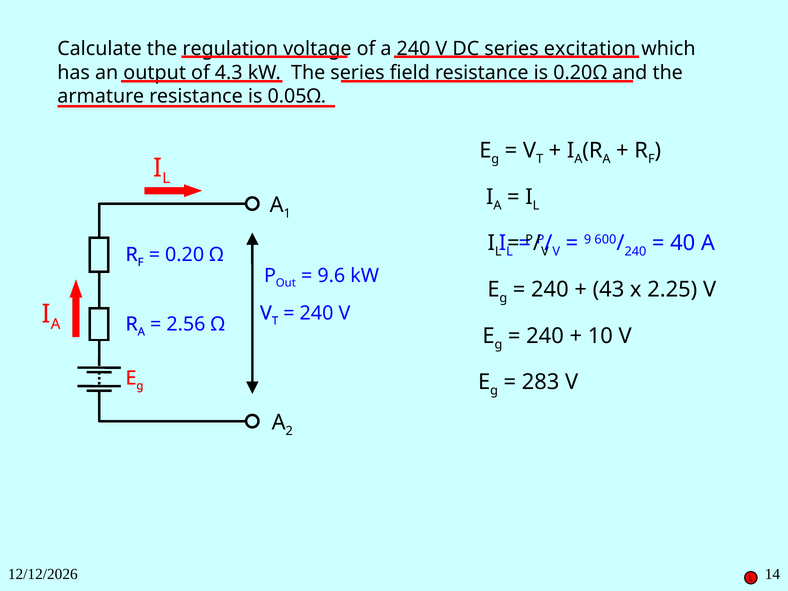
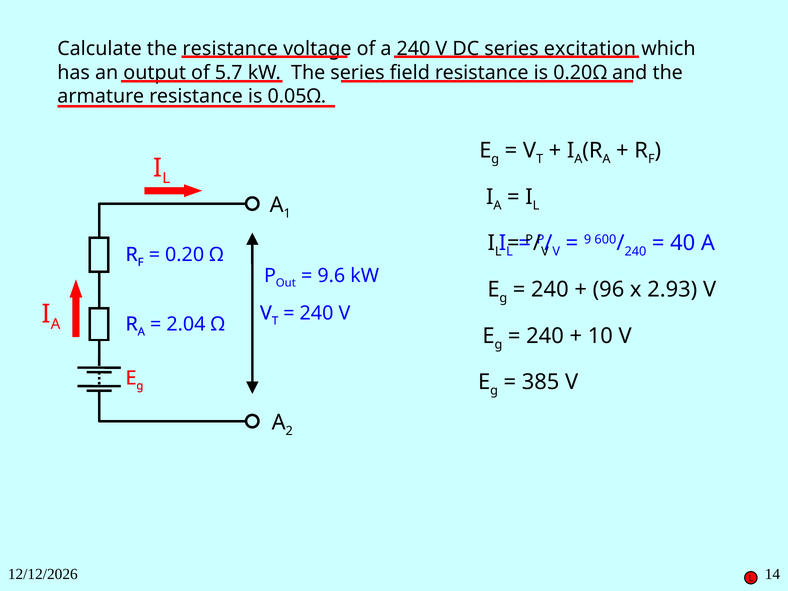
the regulation: regulation -> resistance
4.3: 4.3 -> 5.7
43: 43 -> 96
2.25: 2.25 -> 2.93
2.56: 2.56 -> 2.04
283: 283 -> 385
